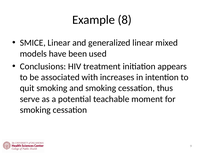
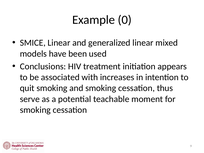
8: 8 -> 0
